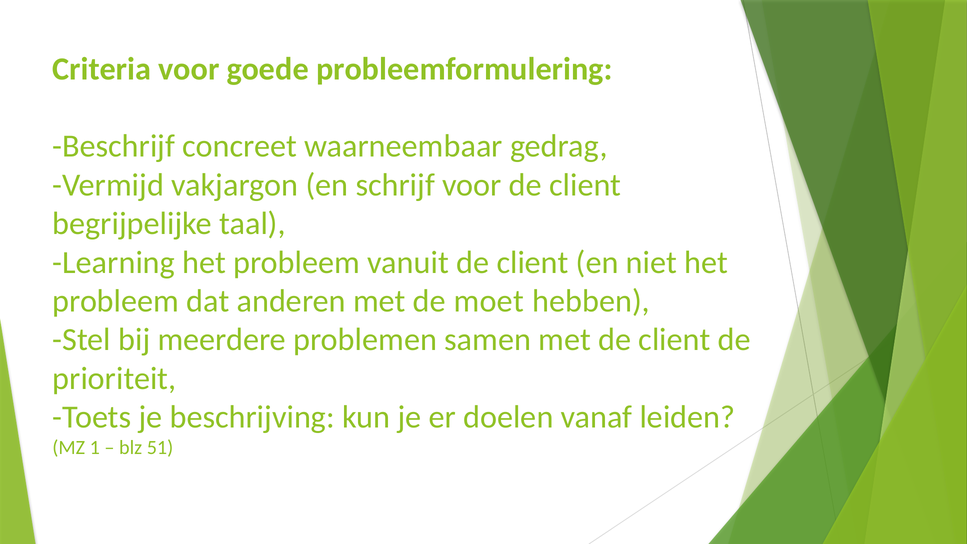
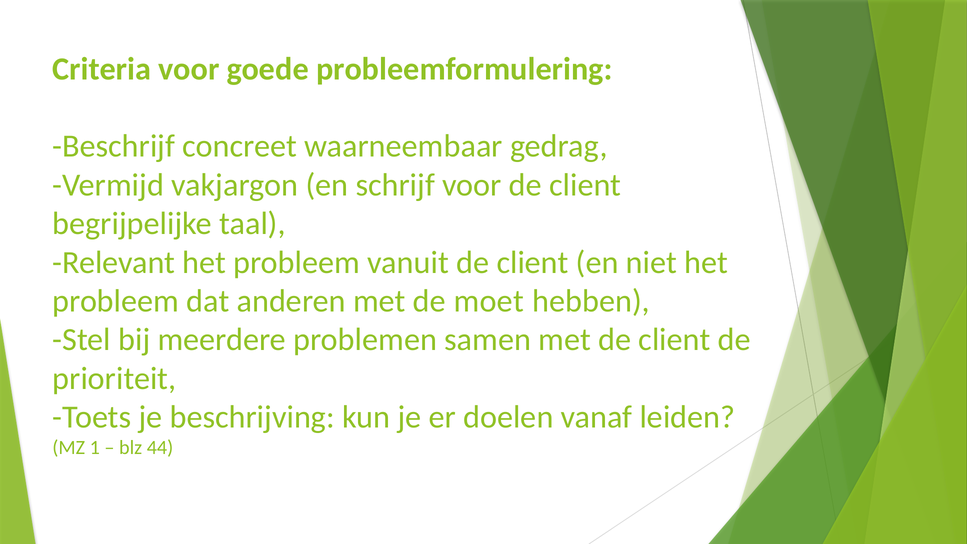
Learning: Learning -> Relevant
51: 51 -> 44
